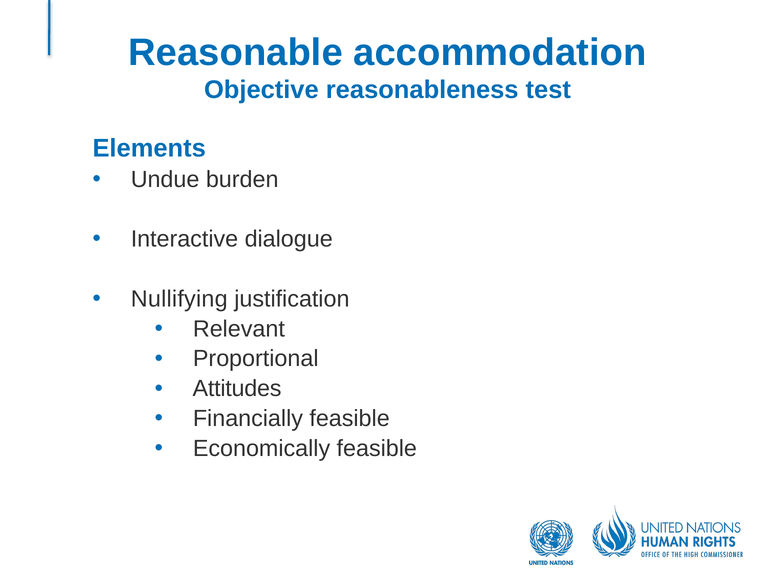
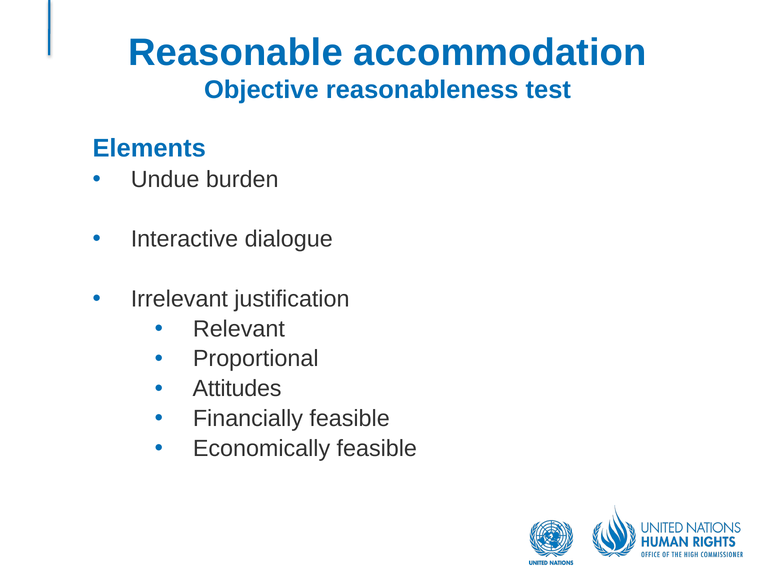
Nullifying: Nullifying -> Irrelevant
